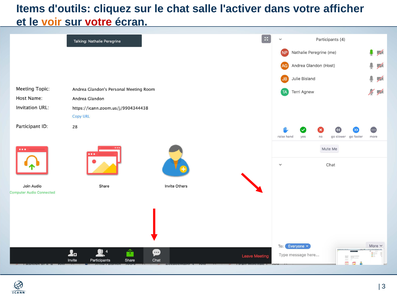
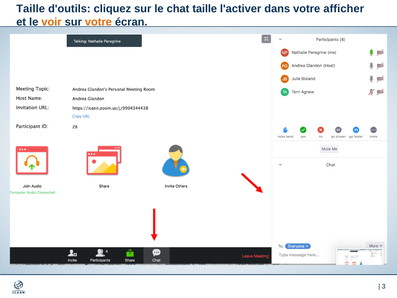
Items at (31, 9): Items -> Taille
chat salle: salle -> taille
votre at (98, 22) colour: red -> orange
